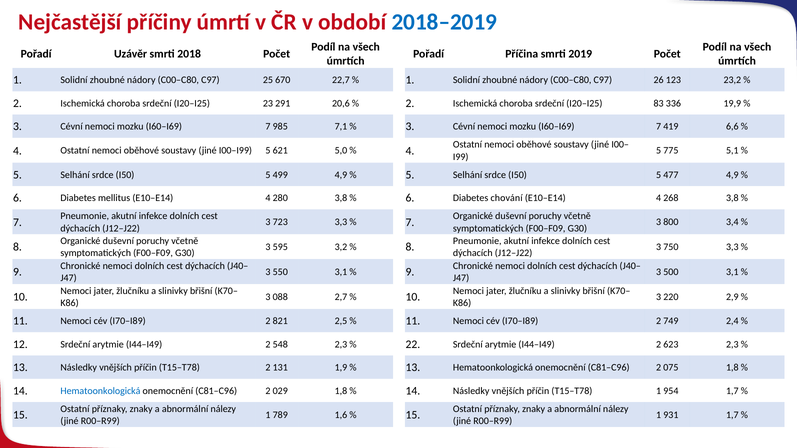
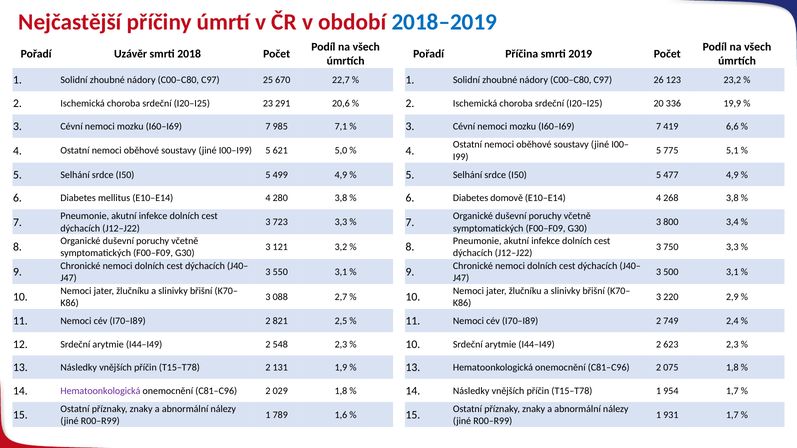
83: 83 -> 20
chování: chování -> domově
595: 595 -> 121
22 at (413, 345): 22 -> 10
Hematoonkologická at (100, 391) colour: blue -> purple
